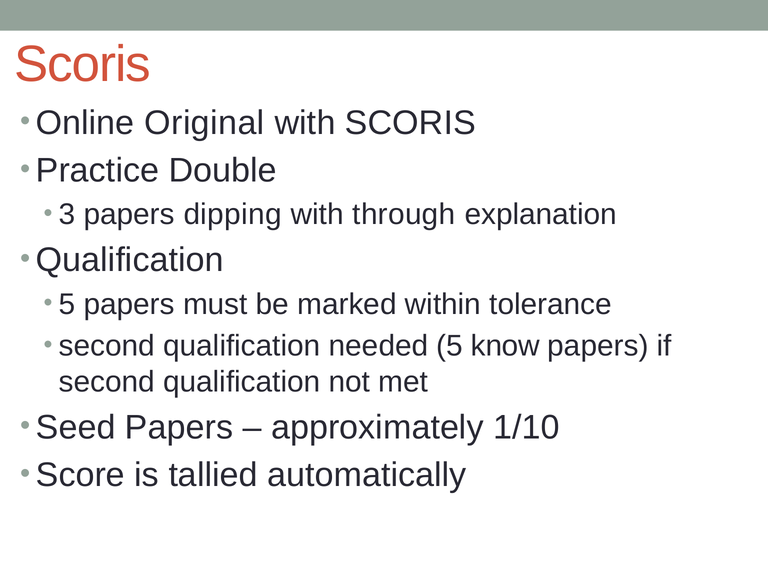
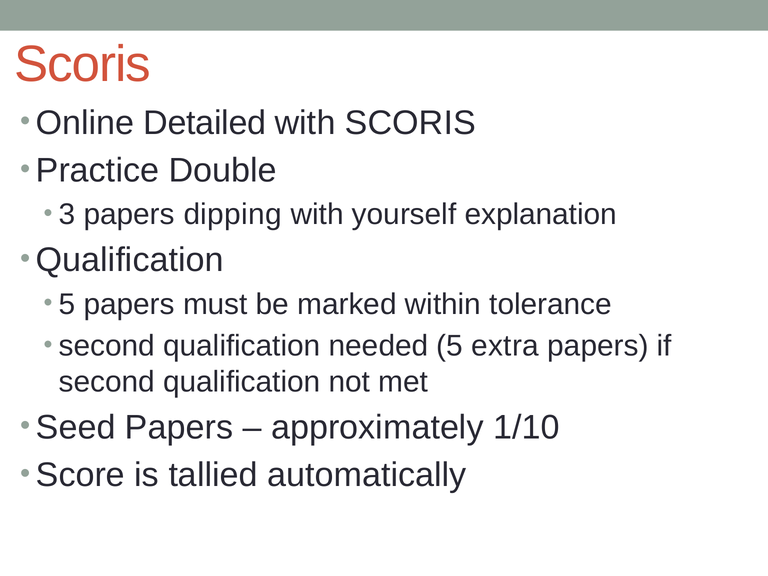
Original: Original -> Detailed
through: through -> yourself
know: know -> extra
